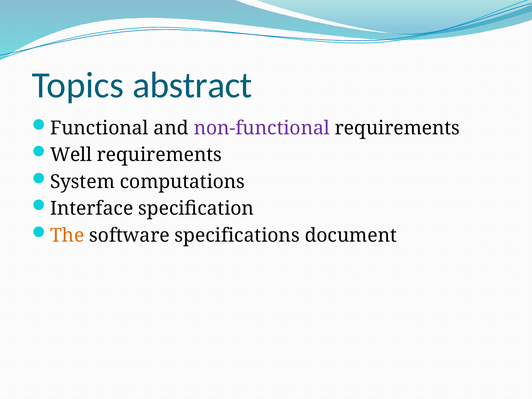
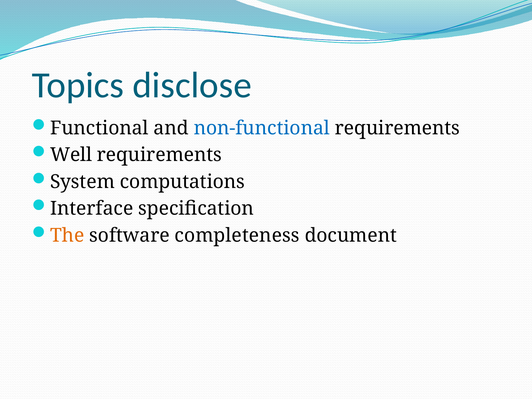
abstract: abstract -> disclose
non-functional colour: purple -> blue
specifications: specifications -> completeness
